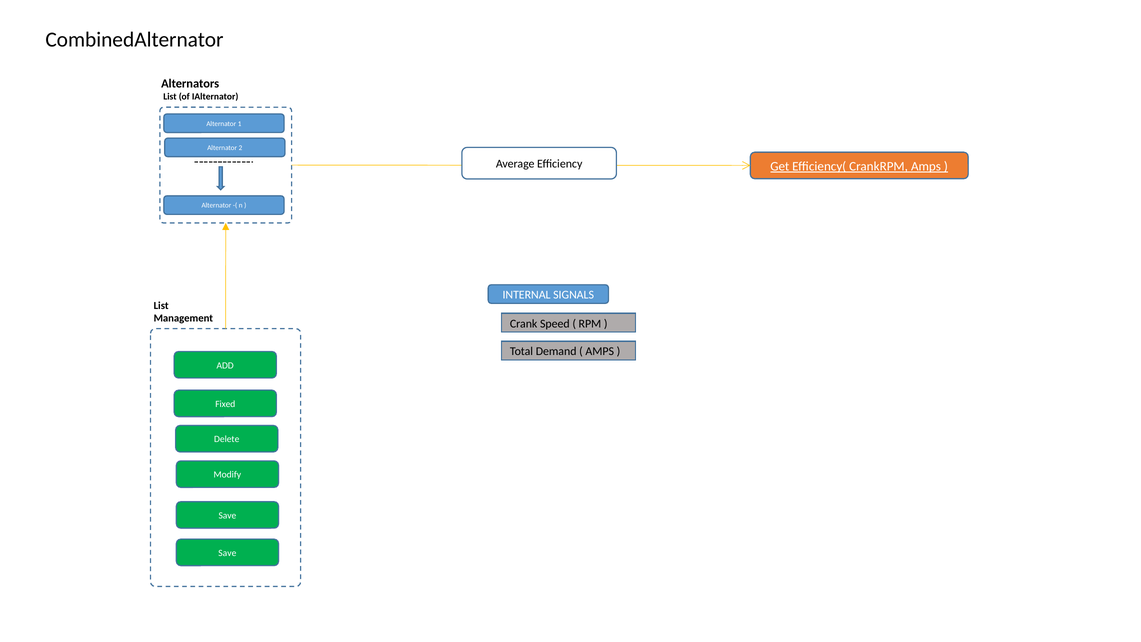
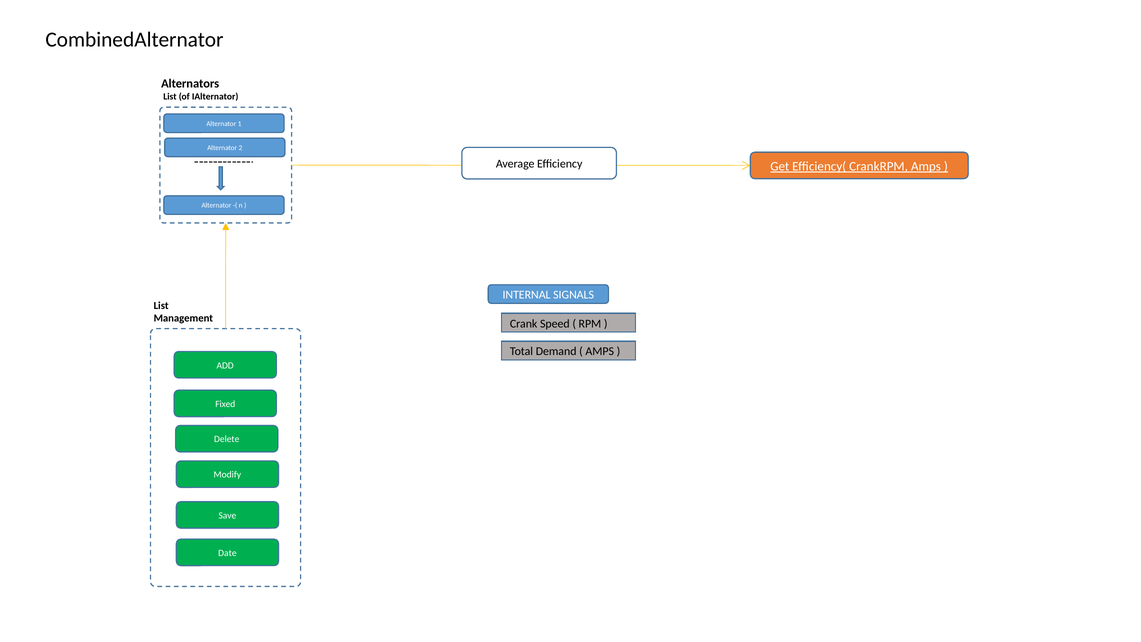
Save at (227, 553): Save -> Date
